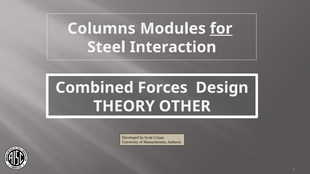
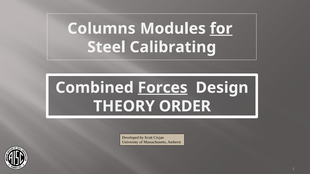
Interaction: Interaction -> Calibrating
Forces underline: none -> present
OTHER: OTHER -> ORDER
